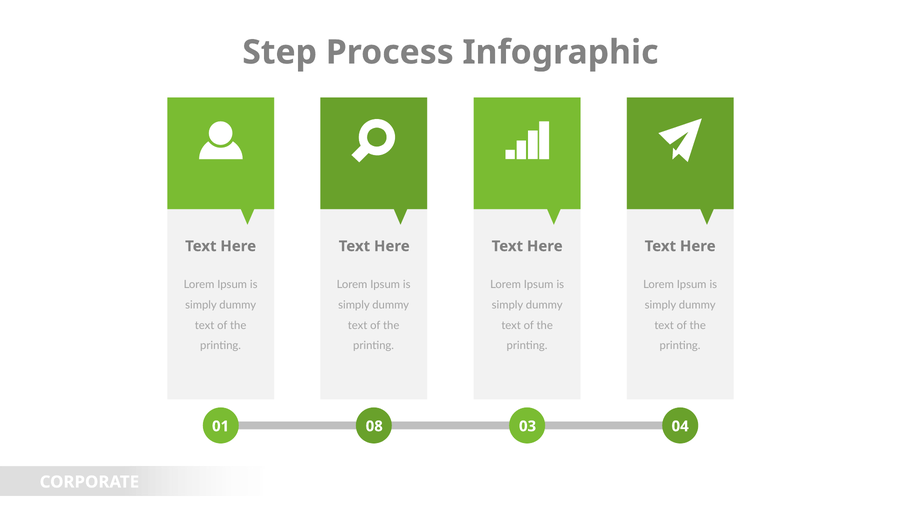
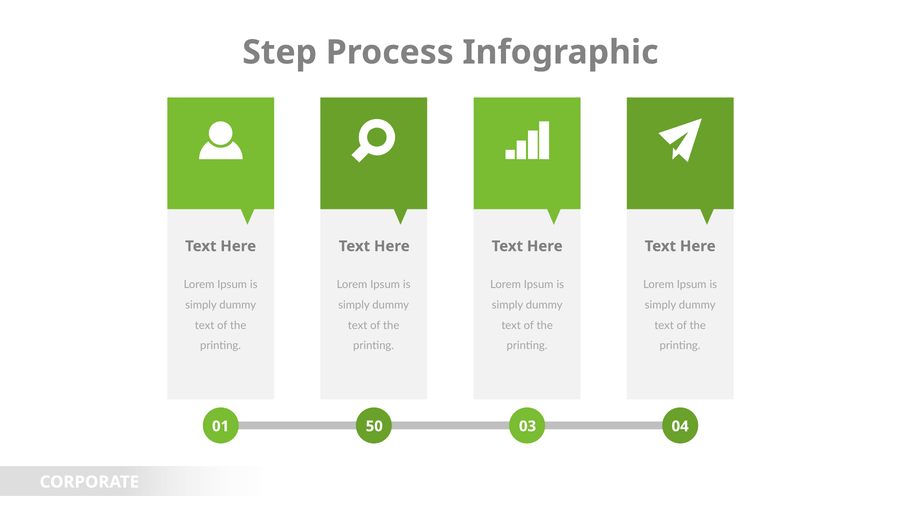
08: 08 -> 50
